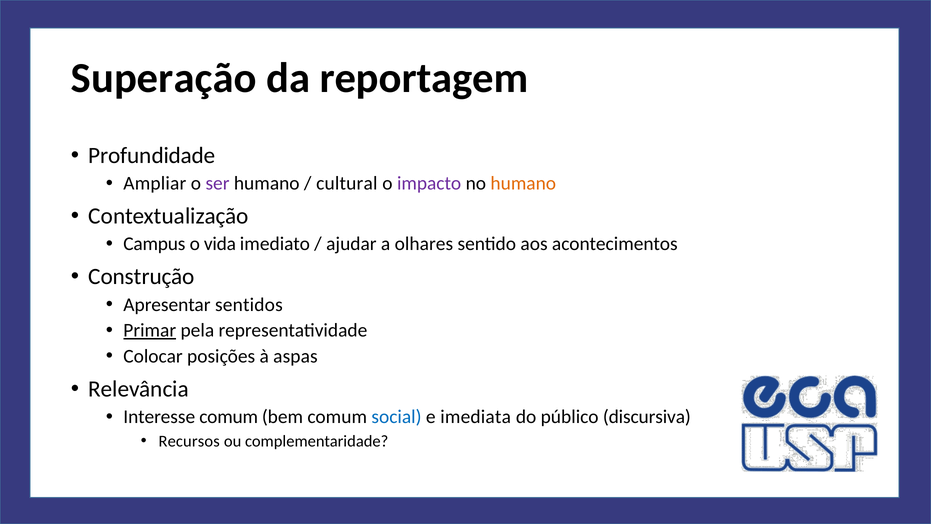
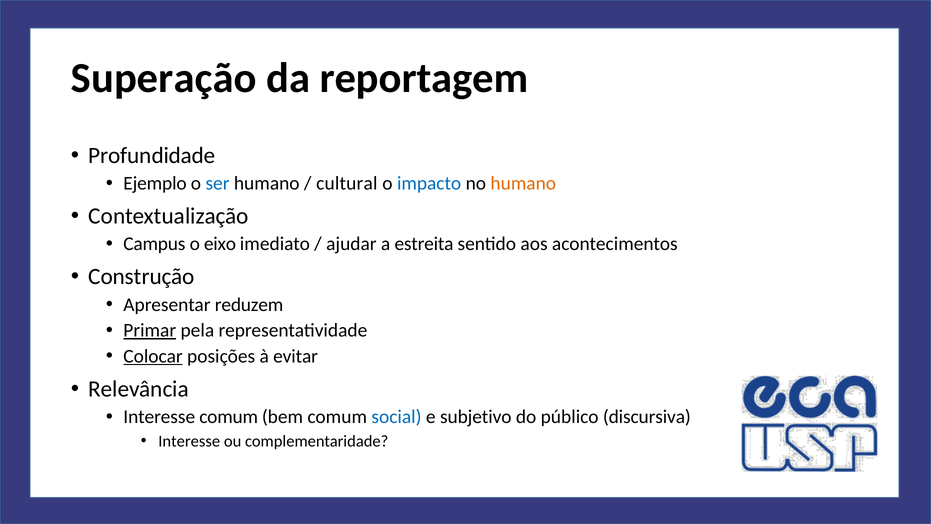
Ampliar: Ampliar -> Ejemplo
ser colour: purple -> blue
impacto colour: purple -> blue
vida: vida -> eixo
olhares: olhares -> estreita
sentidos: sentidos -> reduzem
Colocar underline: none -> present
aspas: aspas -> evitar
imediata: imediata -> subjetivo
Recursos at (189, 441): Recursos -> Interesse
